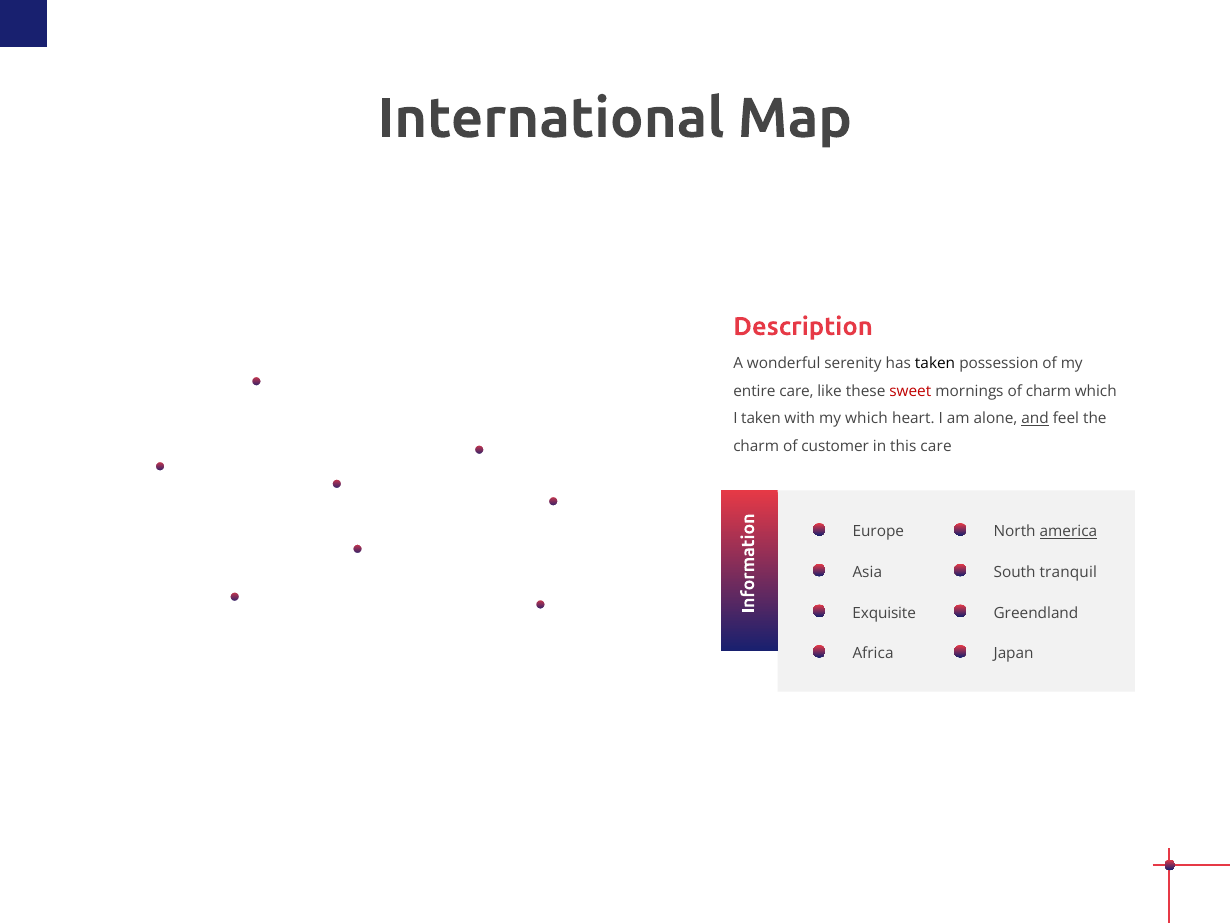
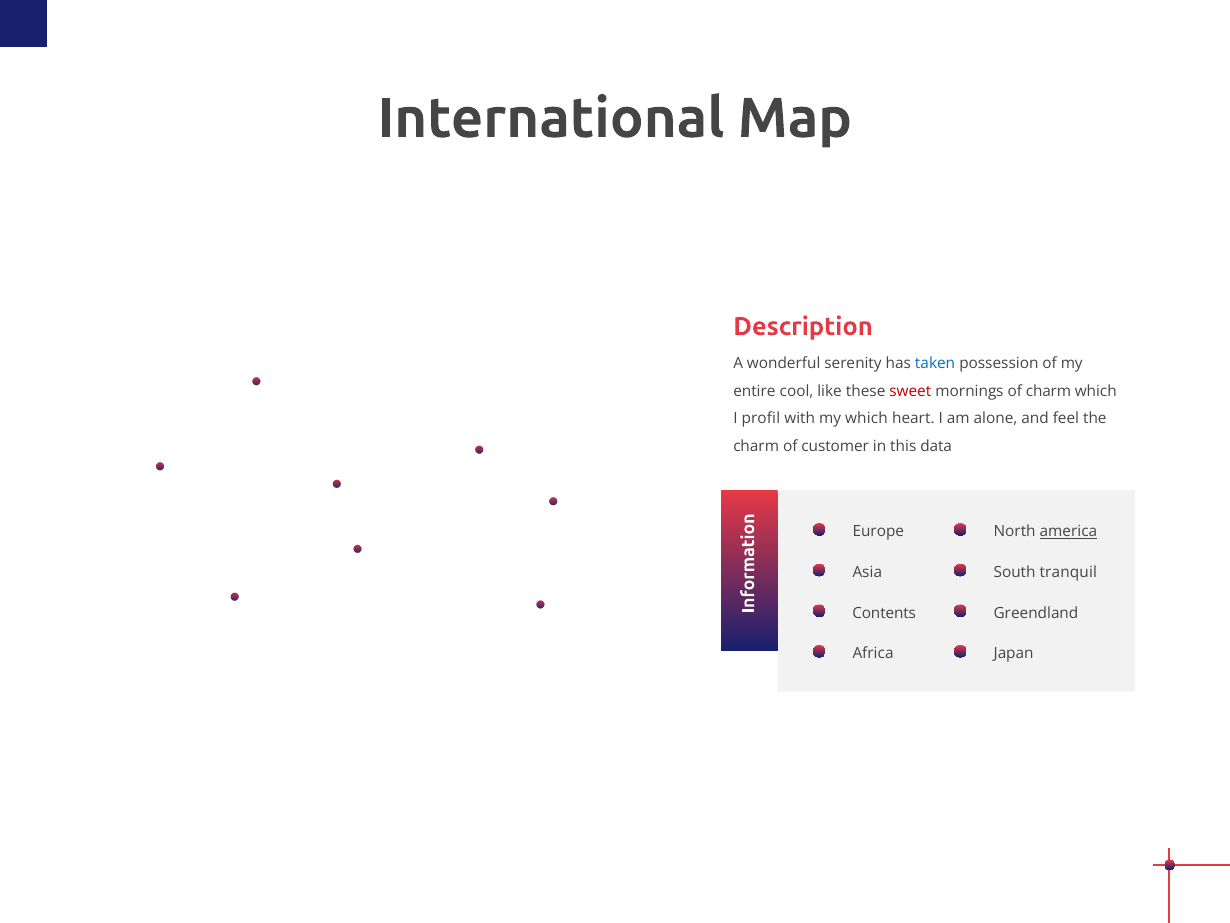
taken at (935, 363) colour: black -> blue
entire care: care -> cool
I taken: taken -> profil
and underline: present -> none
this care: care -> data
Exquisite: Exquisite -> Contents
